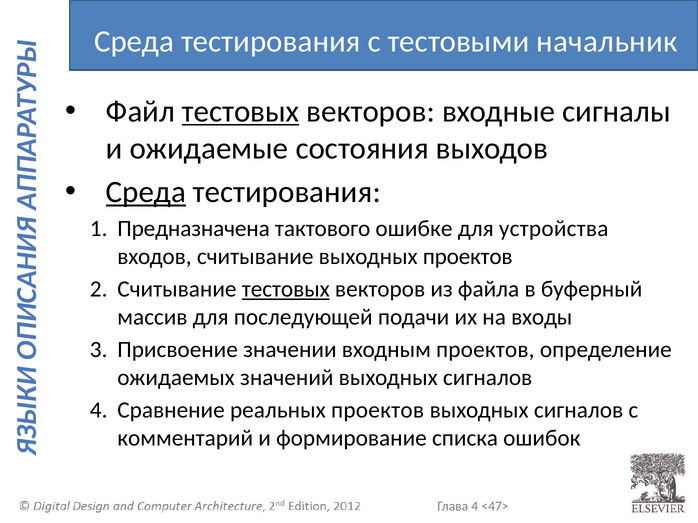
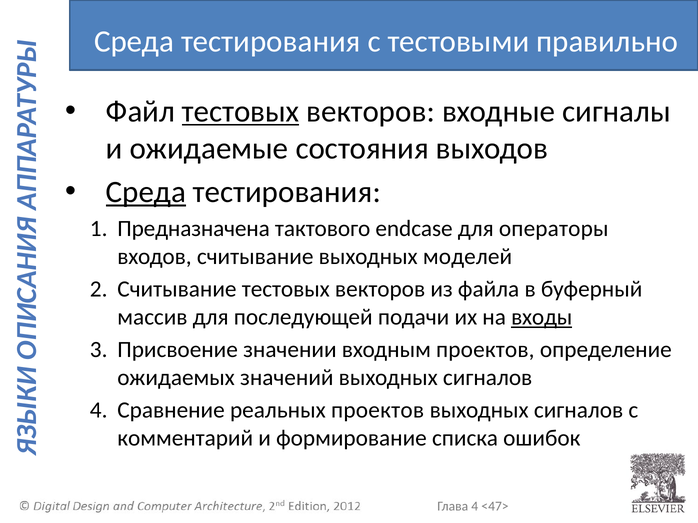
начальник: начальник -> правильно
ошибке: ошибке -> endcase
устройства: устройства -> операторы
выходных проектов: проектов -> моделей
тестовых at (286, 289) underline: present -> none
входы underline: none -> present
